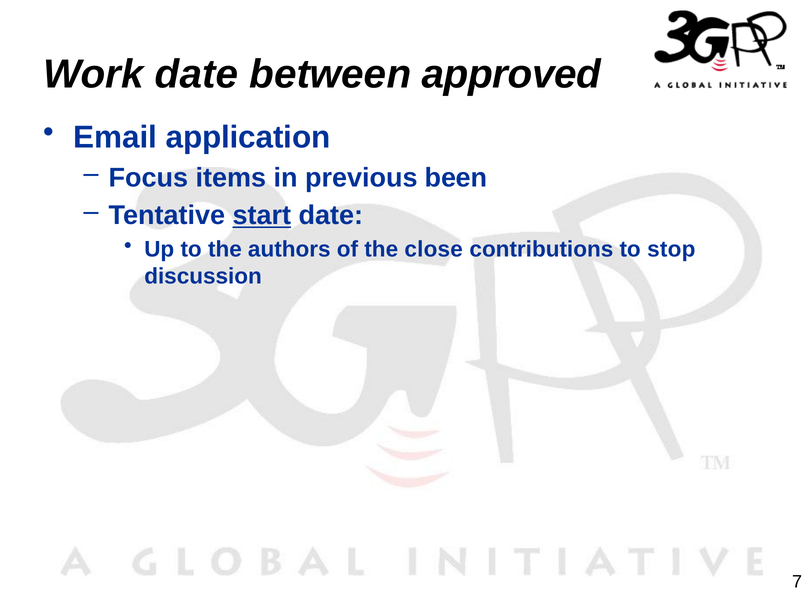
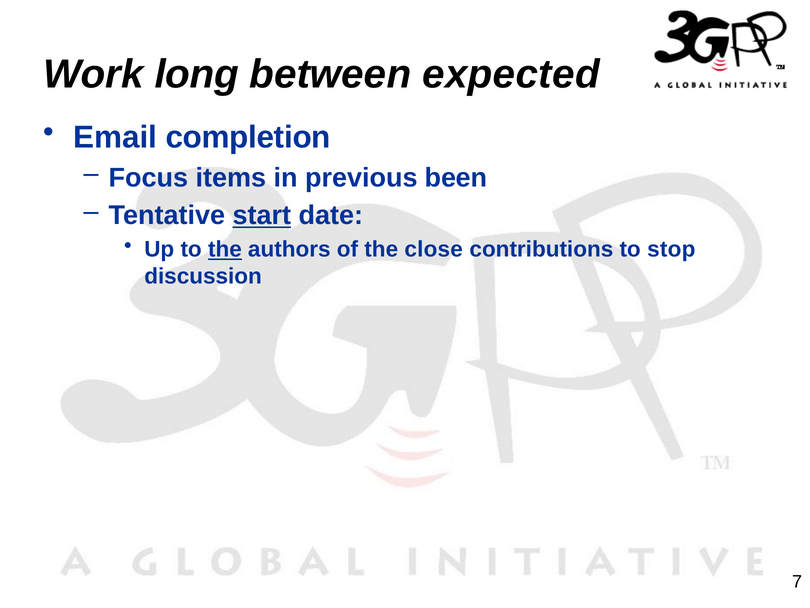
Work date: date -> long
approved: approved -> expected
application: application -> completion
the at (225, 249) underline: none -> present
